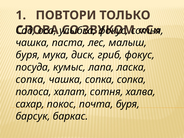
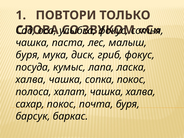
сопка at (31, 80): сопка -> халва
сопка сопка: сопка -> покос
халат сотня: сотня -> чашка
